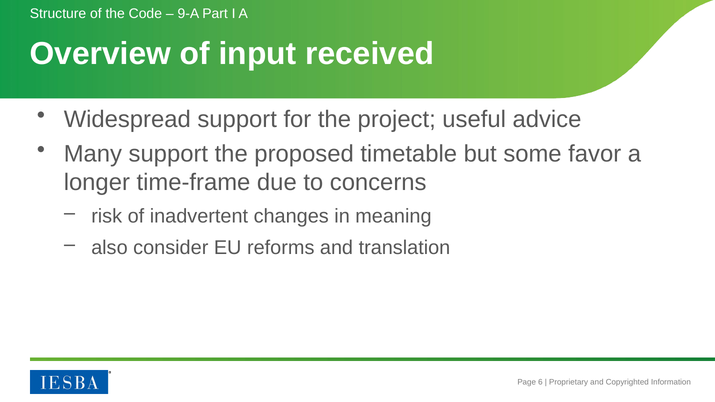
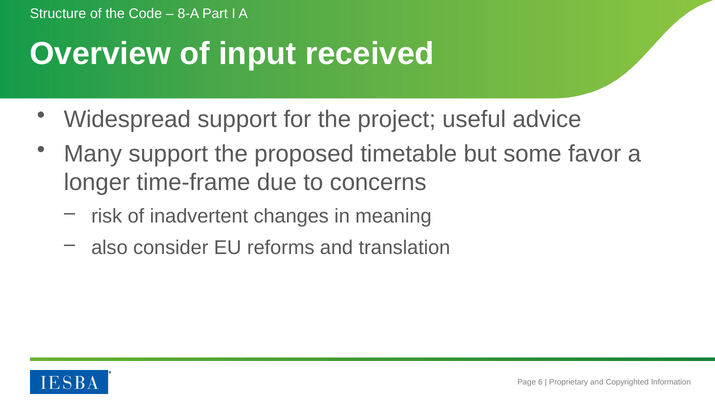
9-A: 9-A -> 8-A
